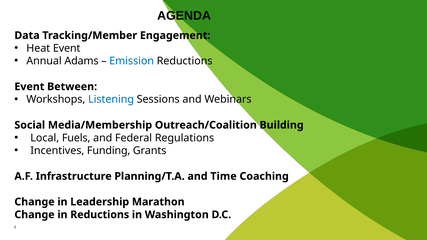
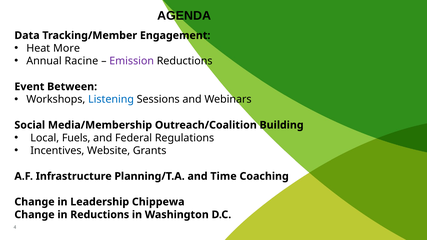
Heat Event: Event -> More
Adams: Adams -> Racine
Emission colour: blue -> purple
Funding: Funding -> Website
Marathon: Marathon -> Chippewa
